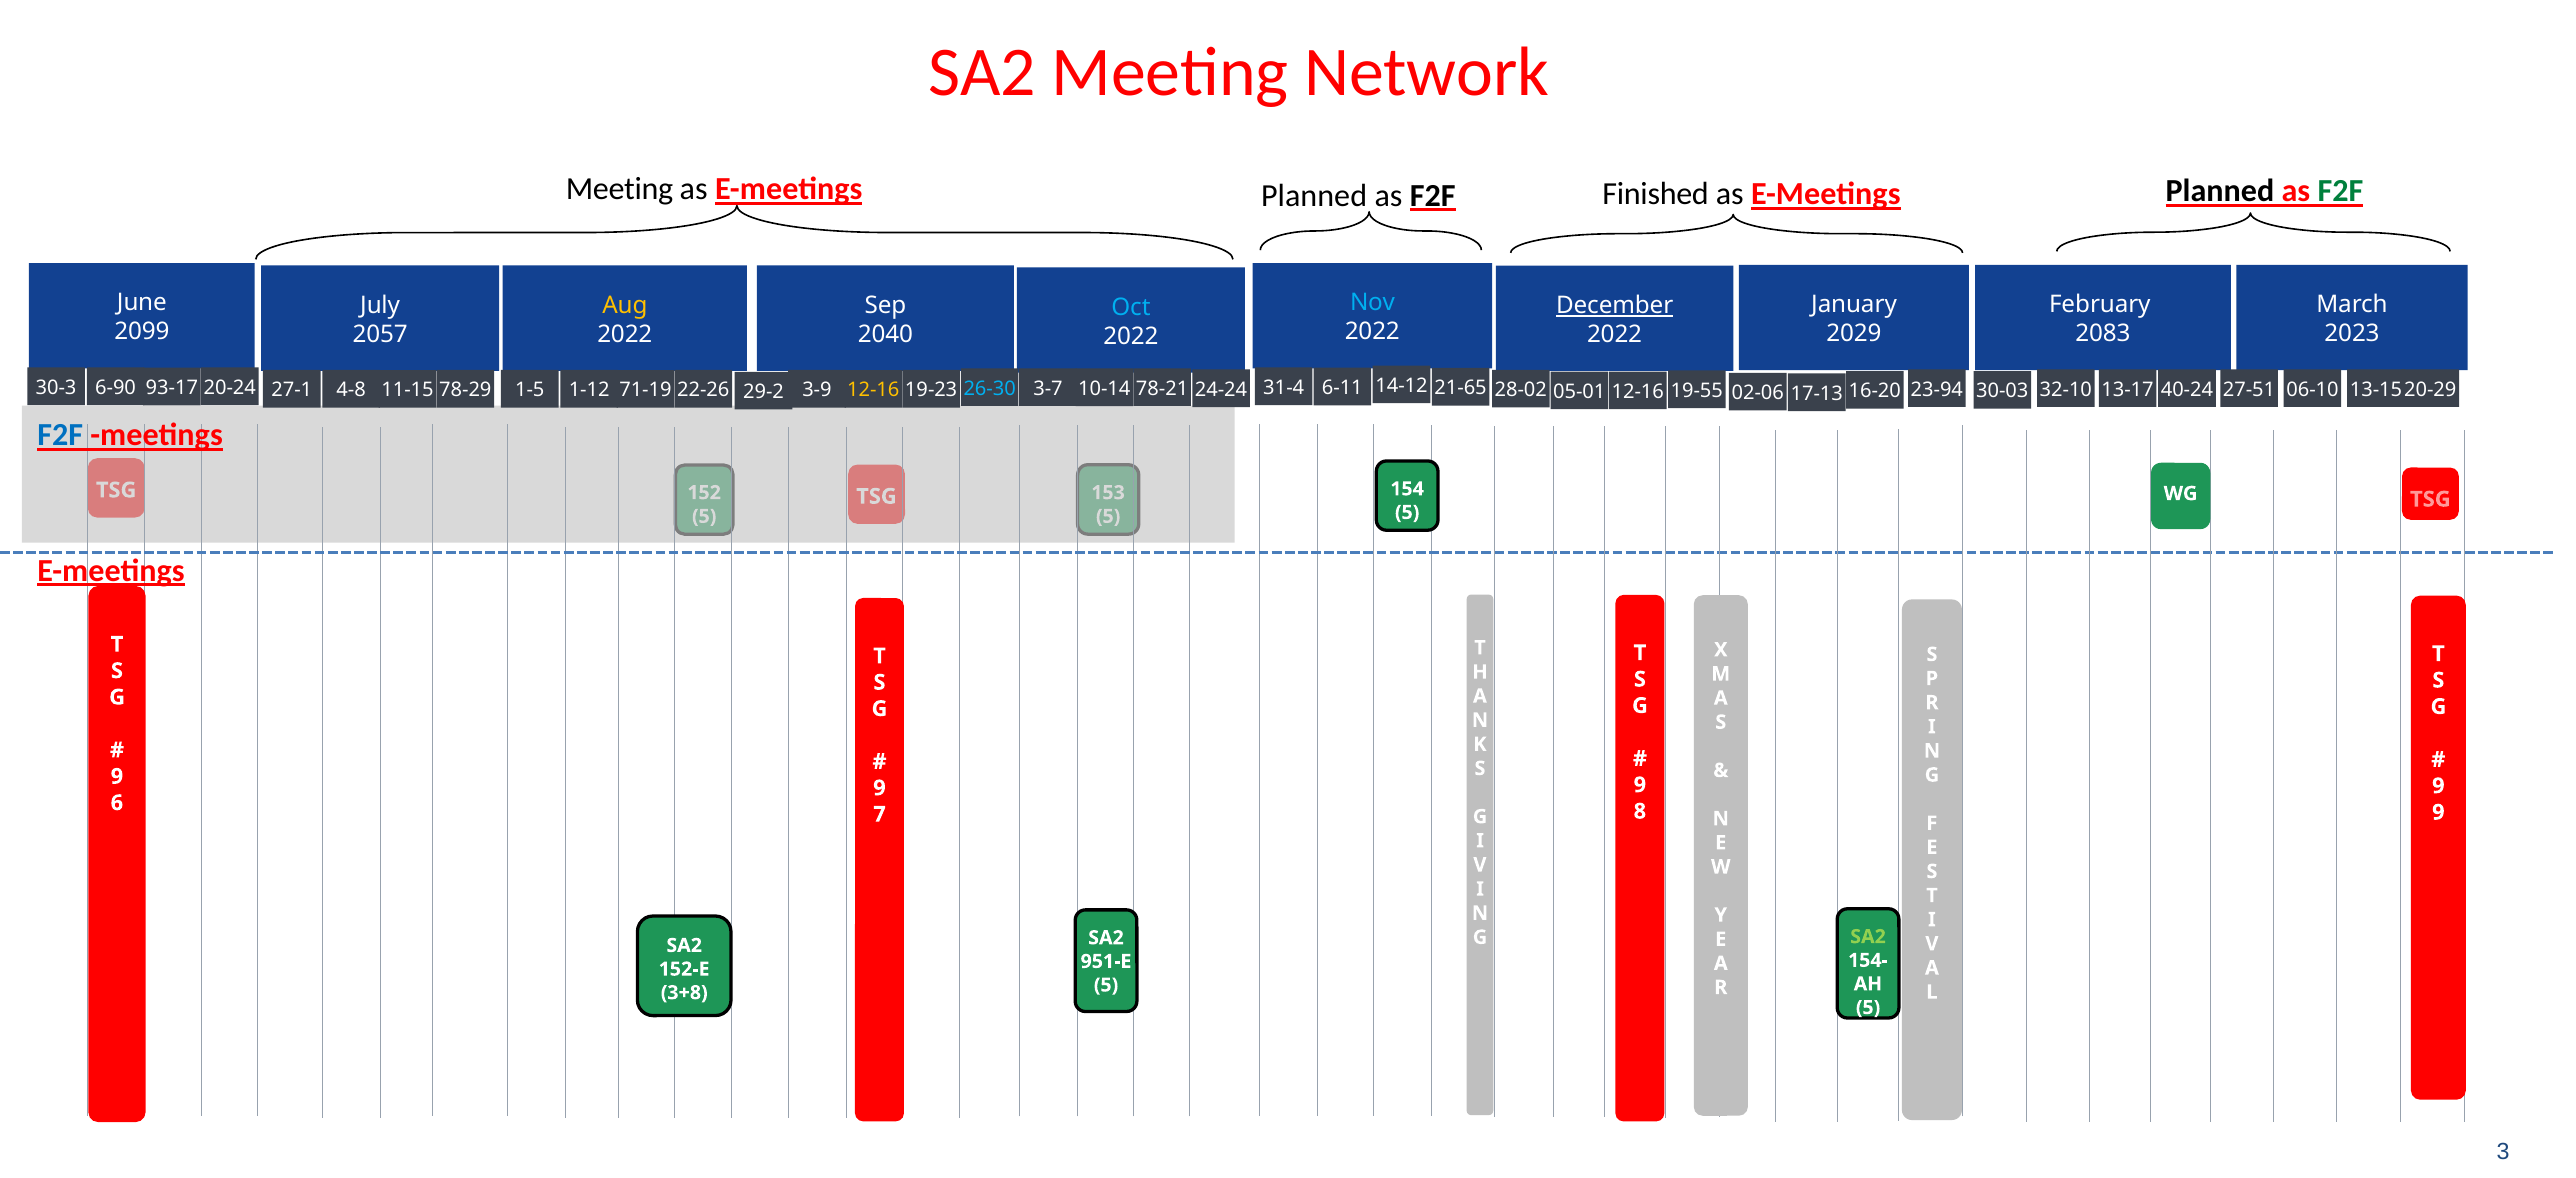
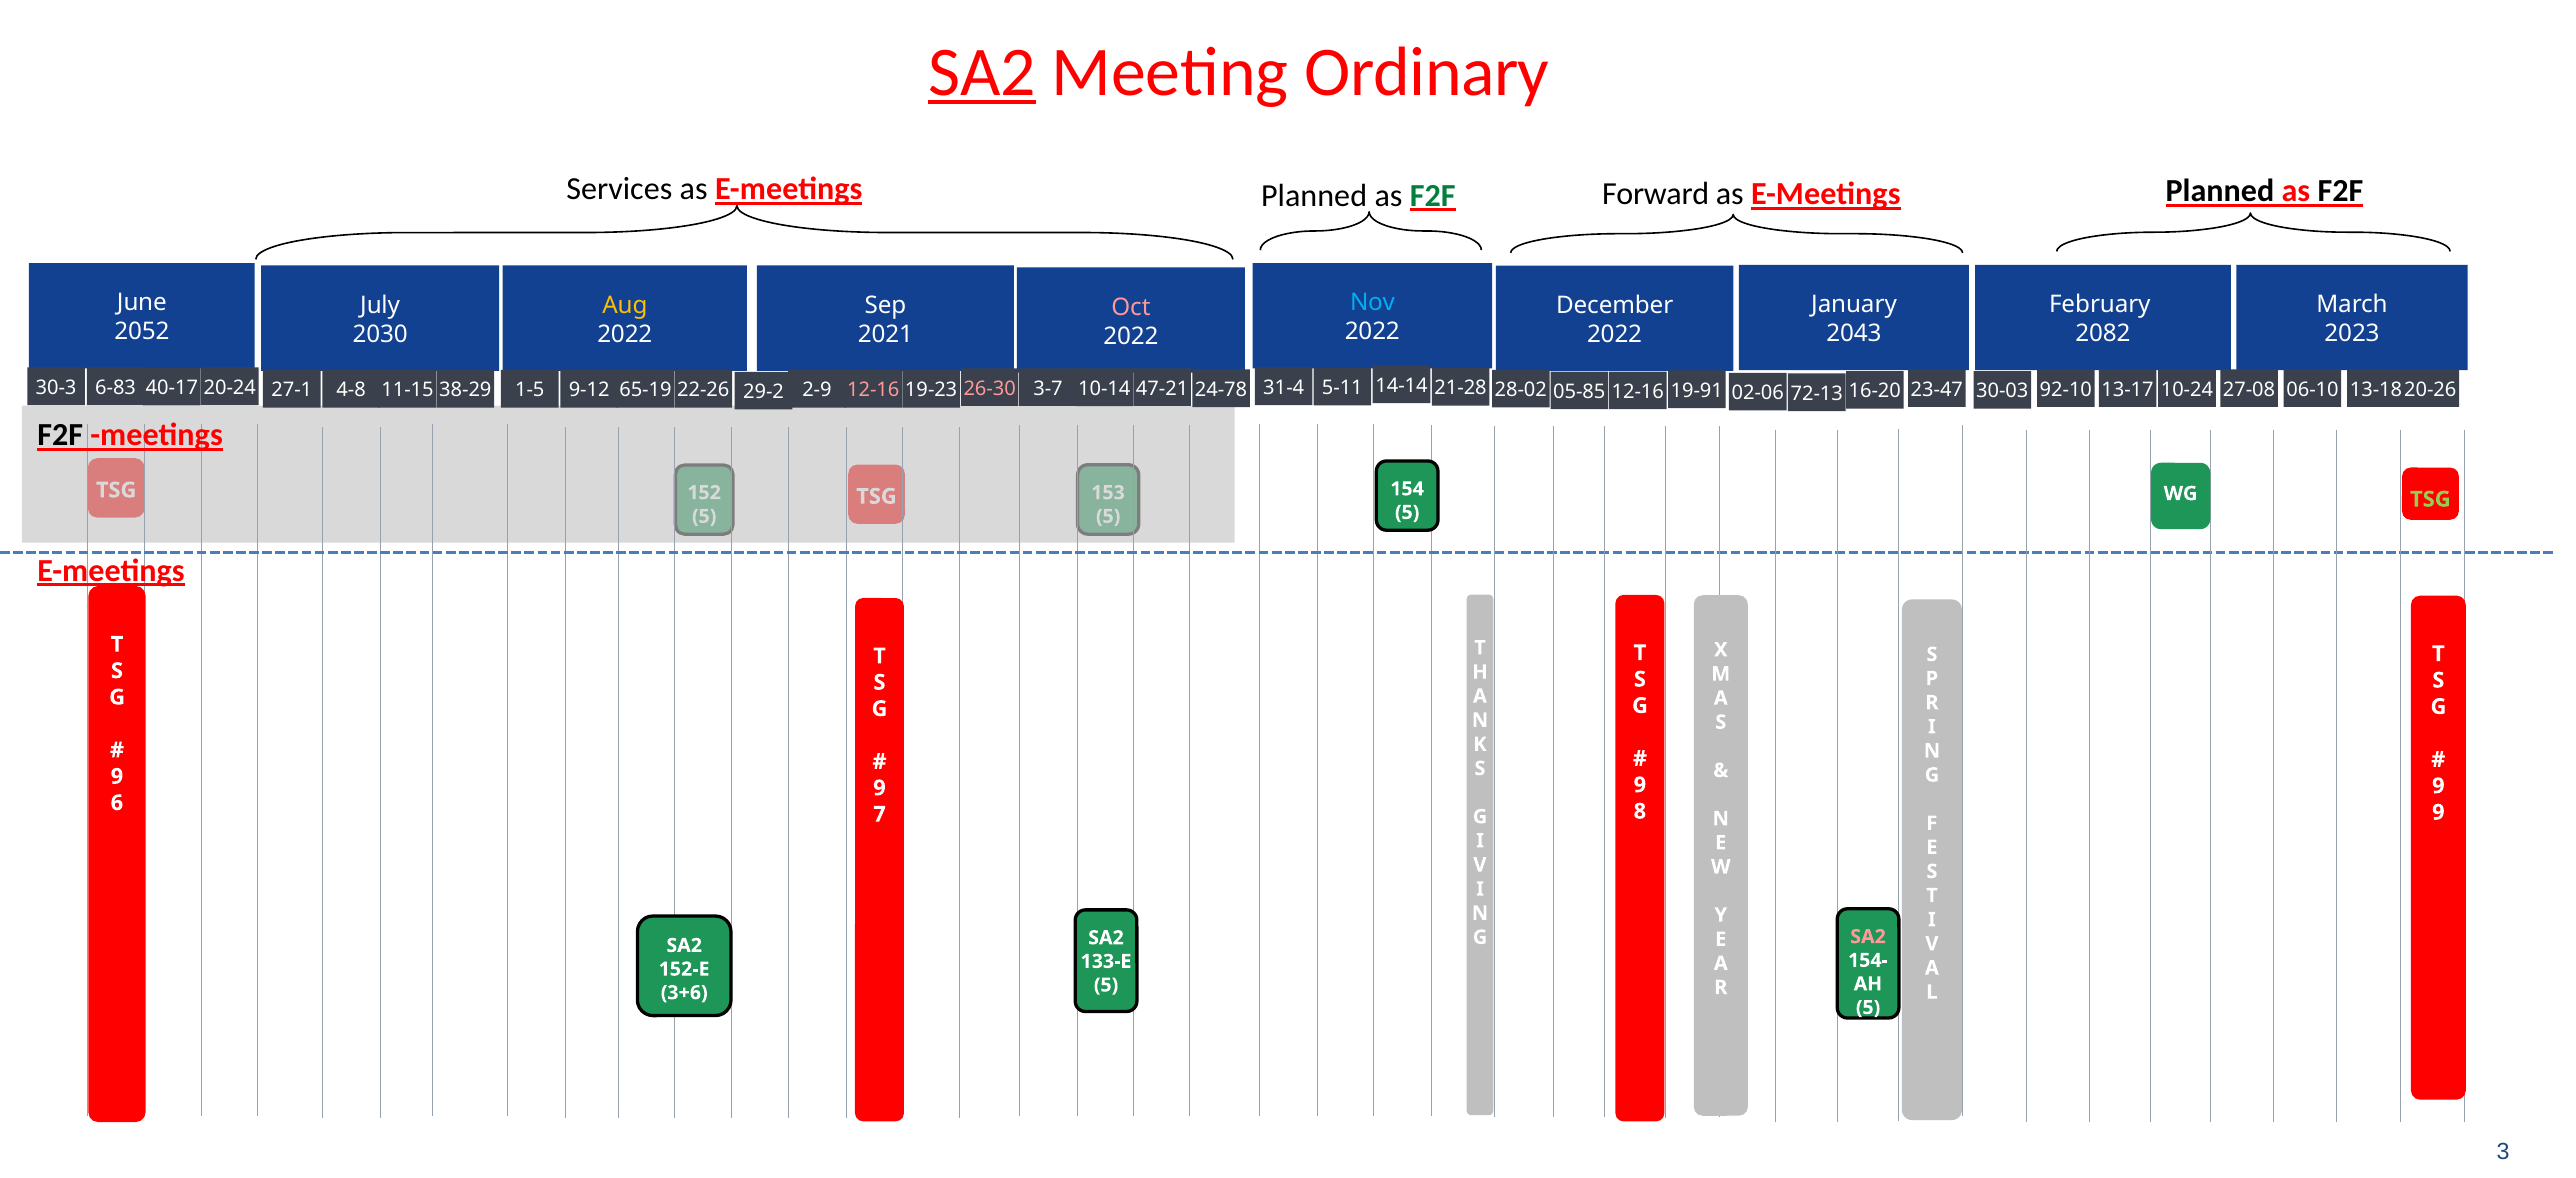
SA2 at (982, 72) underline: none -> present
Network: Network -> Ordinary
Meeting at (620, 189): Meeting -> Services
Finished: Finished -> Forward
F2F at (2340, 191) colour: green -> black
F2F at (1433, 196) colour: black -> green
December underline: present -> none
Oct colour: light blue -> pink
2099: 2099 -> 2052
2029: 2029 -> 2043
2083: 2083 -> 2082
2057: 2057 -> 2030
2040: 2040 -> 2021
14-12: 14-12 -> 14-14
6-90: 6-90 -> 6-83
93-17: 93-17 -> 40-17
21-65: 21-65 -> 21-28
05-01: 05-01 -> 05-85
19-55: 19-55 -> 19-91
17-13: 17-13 -> 72-13
26-30 colour: light blue -> pink
78-21: 78-21 -> 47-21
27-51: 27-51 -> 27-08
13-15: 13-15 -> 13-18
20-29: 20-29 -> 20-26
24-24: 24-24 -> 24-78
6-11: 6-11 -> 5-11
78-29: 78-29 -> 38-29
1-12: 1-12 -> 9-12
71-19: 71-19 -> 65-19
12-16 at (873, 390) colour: yellow -> pink
23-94: 23-94 -> 23-47
32-10: 32-10 -> 92-10
40-24: 40-24 -> 10-24
3-9: 3-9 -> 2-9
F2F at (60, 435) colour: blue -> black
TSG at (2430, 499) colour: pink -> light green
SA2 at (1868, 937) colour: light green -> pink
951-E: 951-E -> 133-E
3+8: 3+8 -> 3+6
